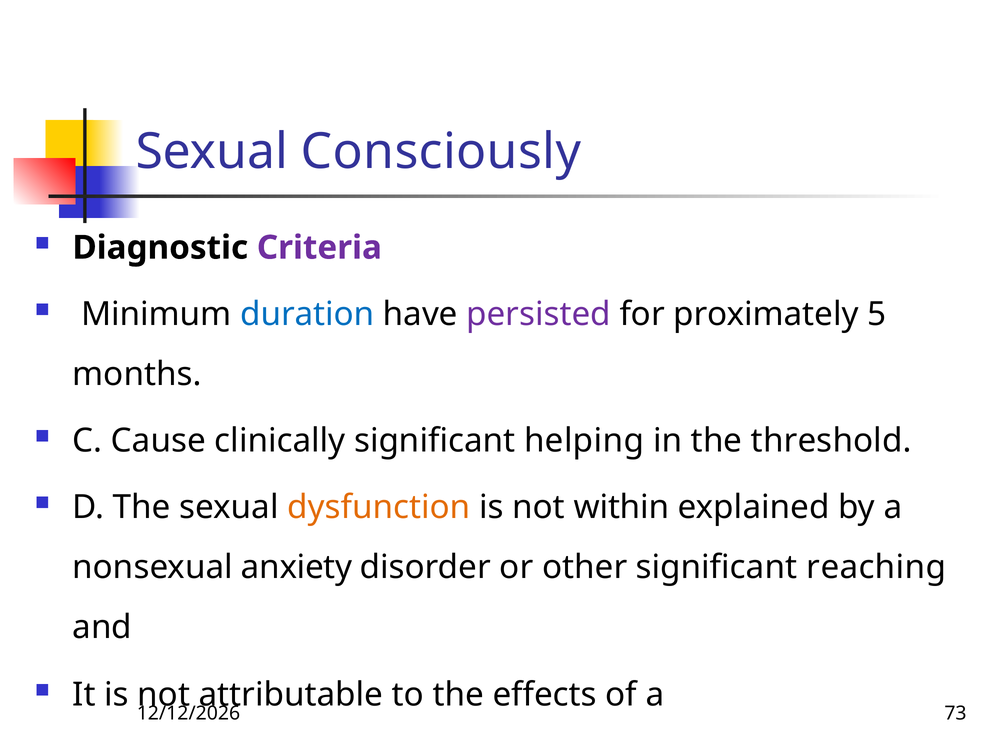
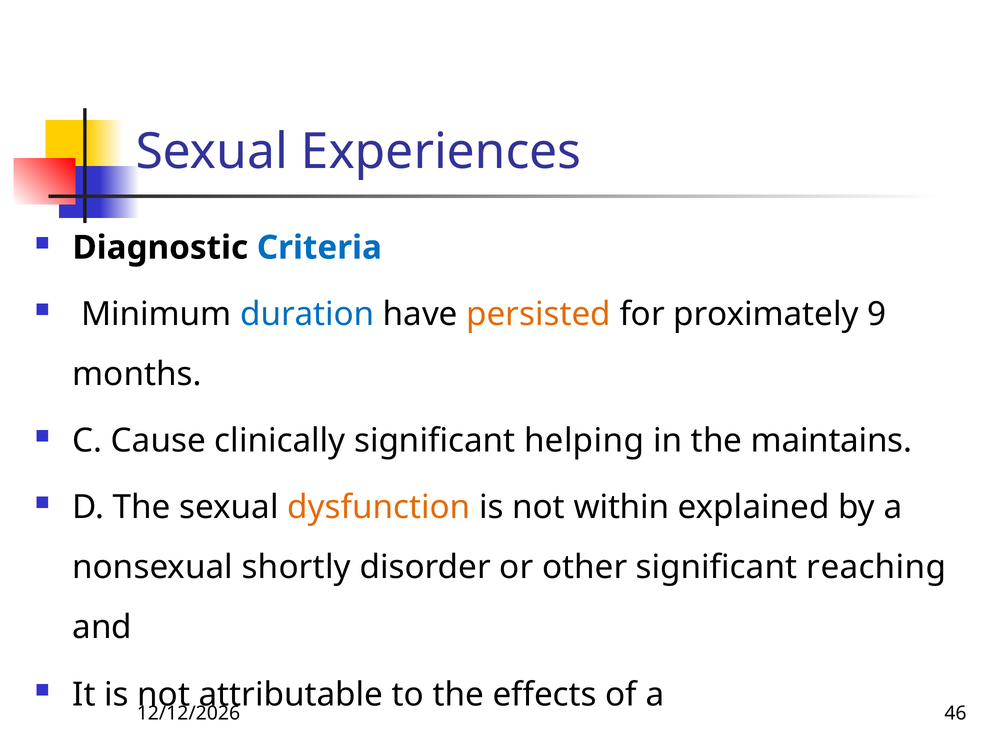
Consciously: Consciously -> Experiences
Criteria colour: purple -> blue
persisted colour: purple -> orange
5: 5 -> 9
threshold: threshold -> maintains
anxiety: anxiety -> shortly
73: 73 -> 46
